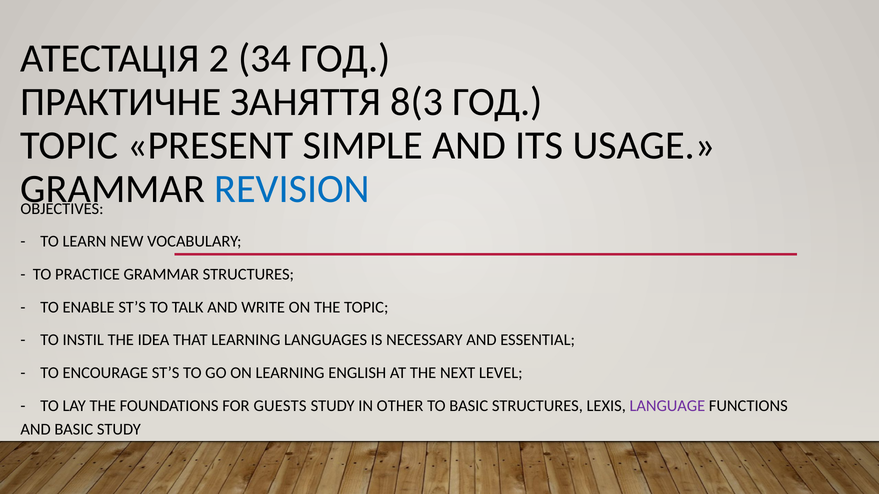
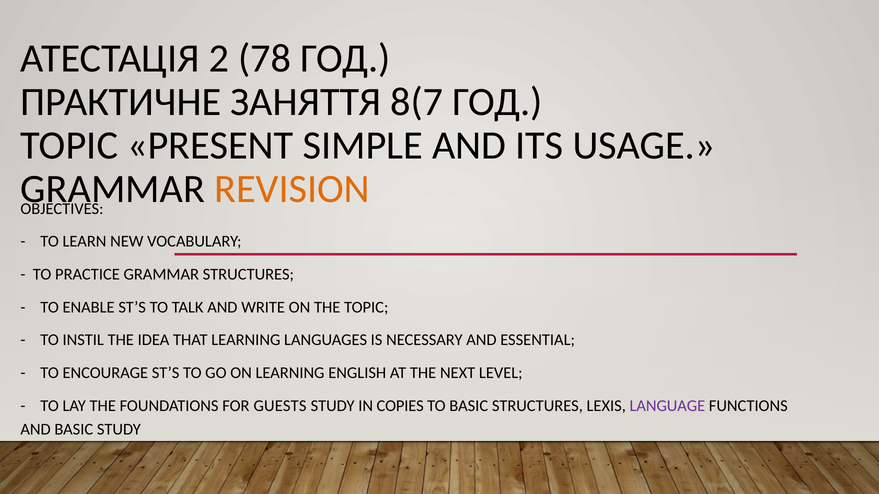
34: 34 -> 78
8(3: 8(3 -> 8(7
REVISION colour: blue -> orange
OTHER: OTHER -> COPIES
